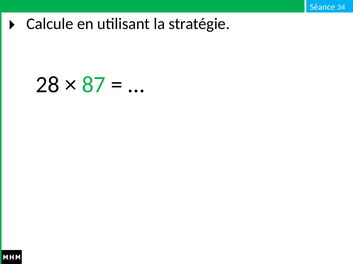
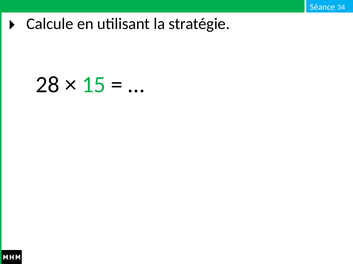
87: 87 -> 15
